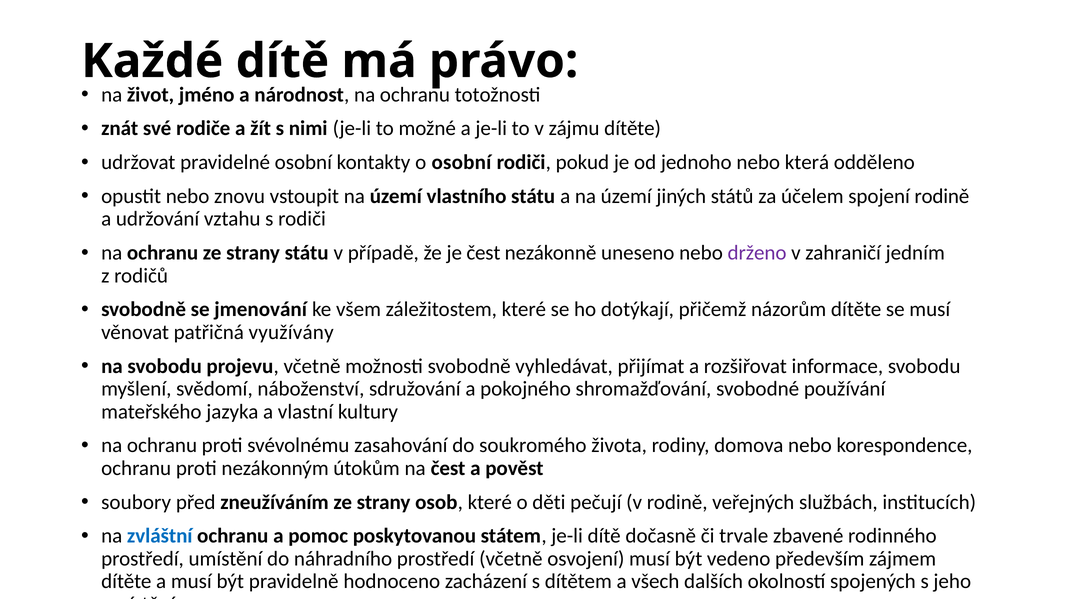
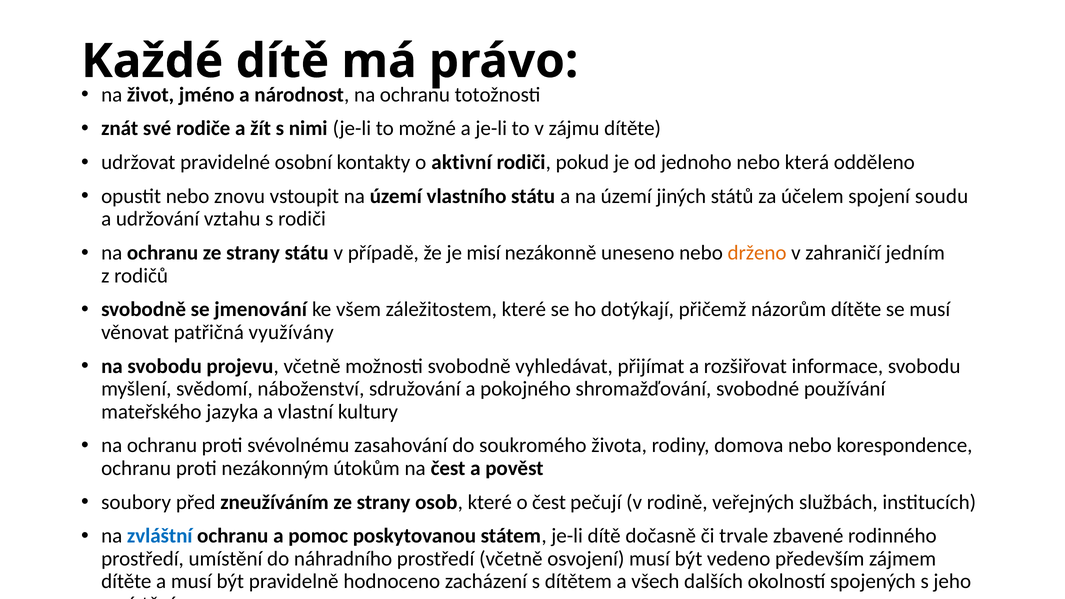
o osobní: osobní -> aktivní
spojení rodině: rodině -> soudu
je čest: čest -> misí
drženo colour: purple -> orange
o děti: děti -> čest
